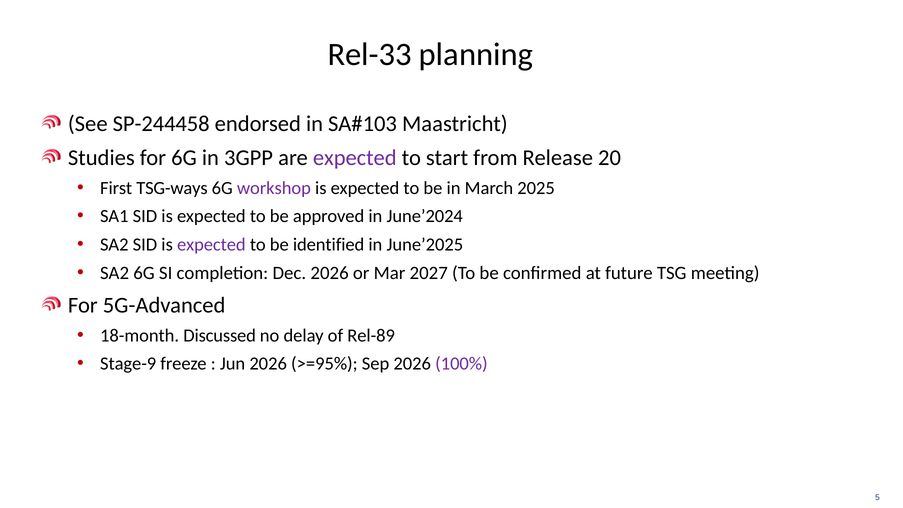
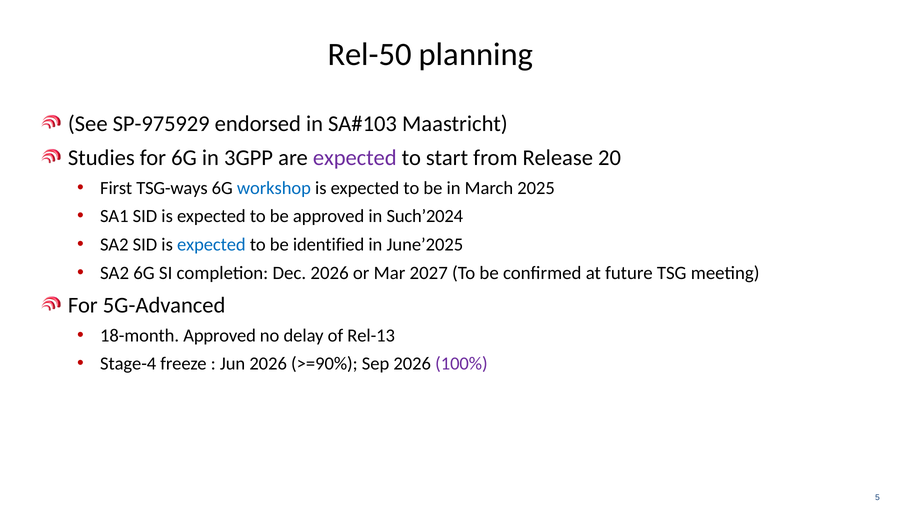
Rel-33: Rel-33 -> Rel-50
SP-244458: SP-244458 -> SP-975929
workshop colour: purple -> blue
June’2024: June’2024 -> Such’2024
expected at (211, 244) colour: purple -> blue
18-month Discussed: Discussed -> Approved
Rel-89: Rel-89 -> Rel-13
Stage-9: Stage-9 -> Stage-4
>=95%: >=95% -> >=90%
